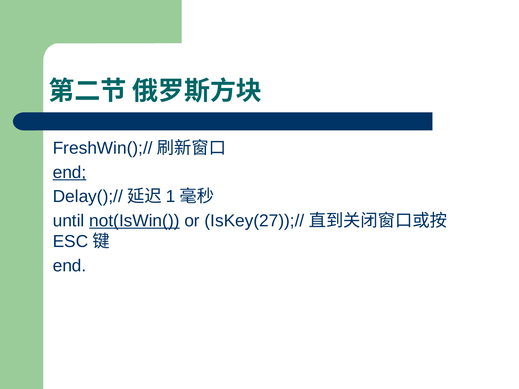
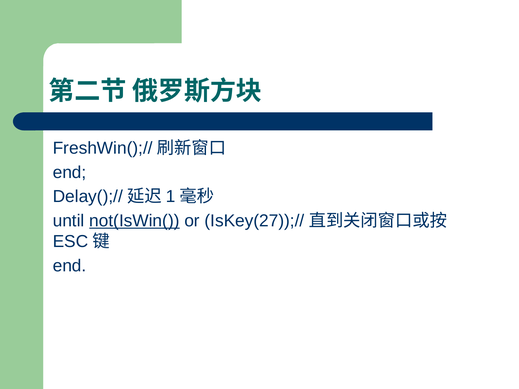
end at (70, 172) underline: present -> none
